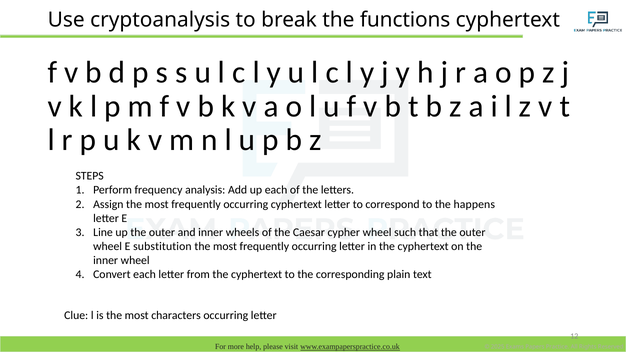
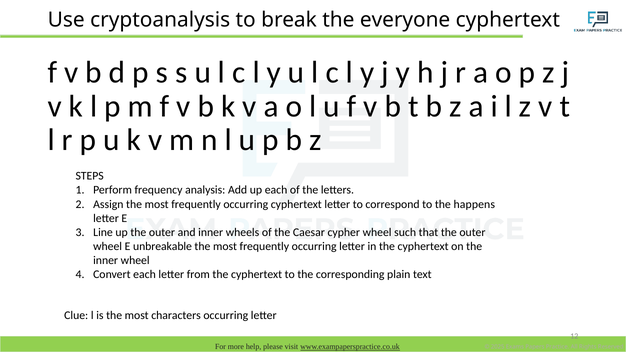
functions: functions -> everyone
substitution: substitution -> unbreakable
